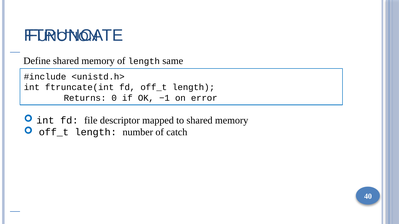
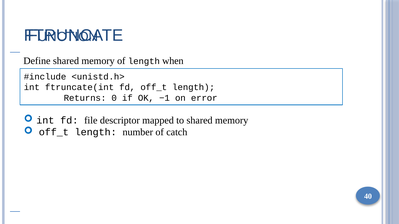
same: same -> when
